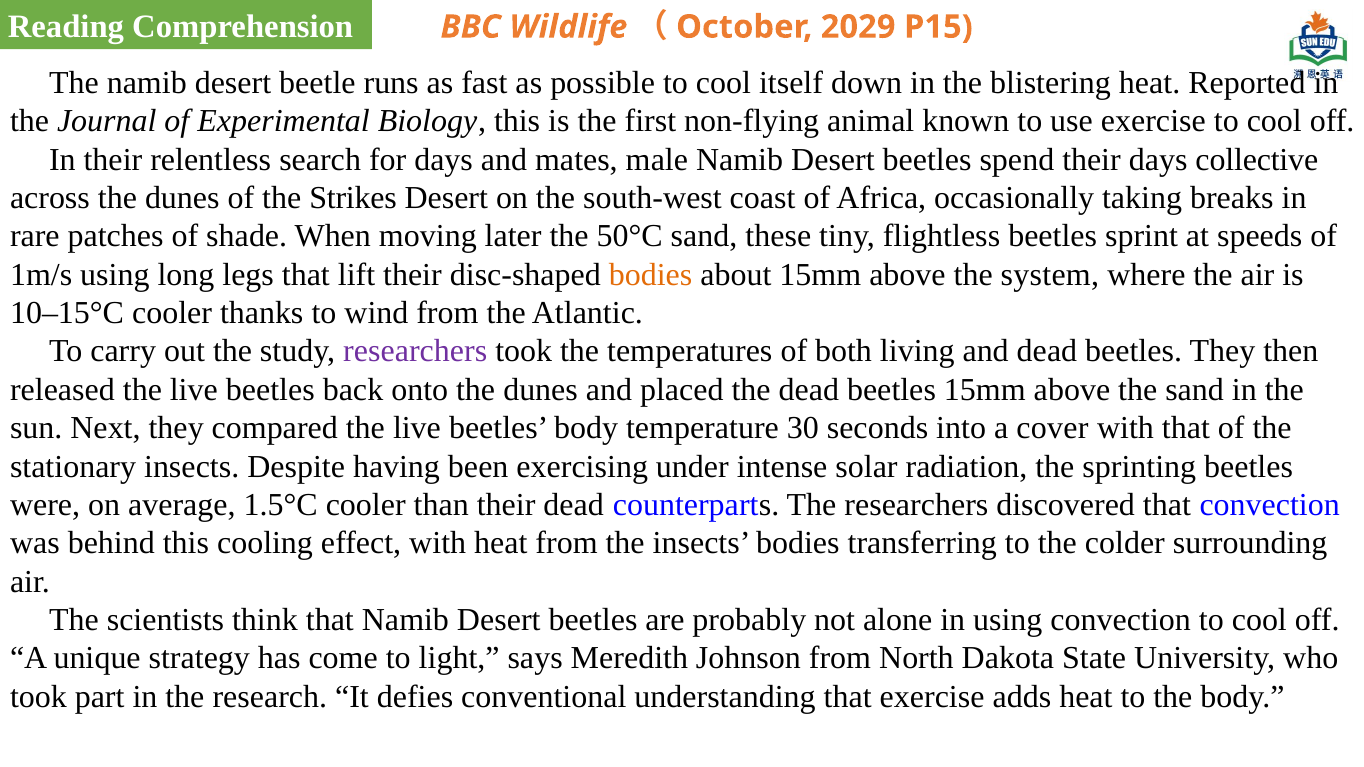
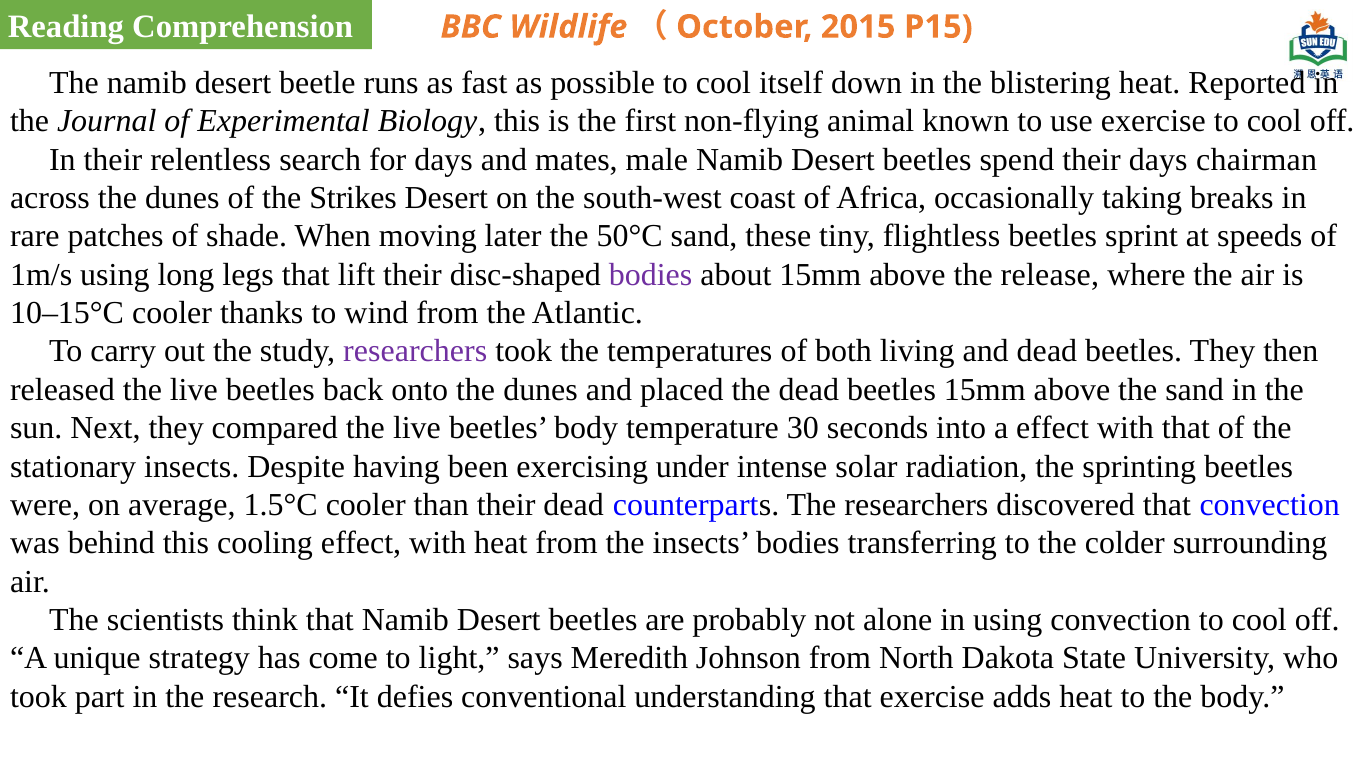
2029: 2029 -> 2015
collective: collective -> chairman
bodies at (651, 275) colour: orange -> purple
system: system -> release
a cover: cover -> effect
